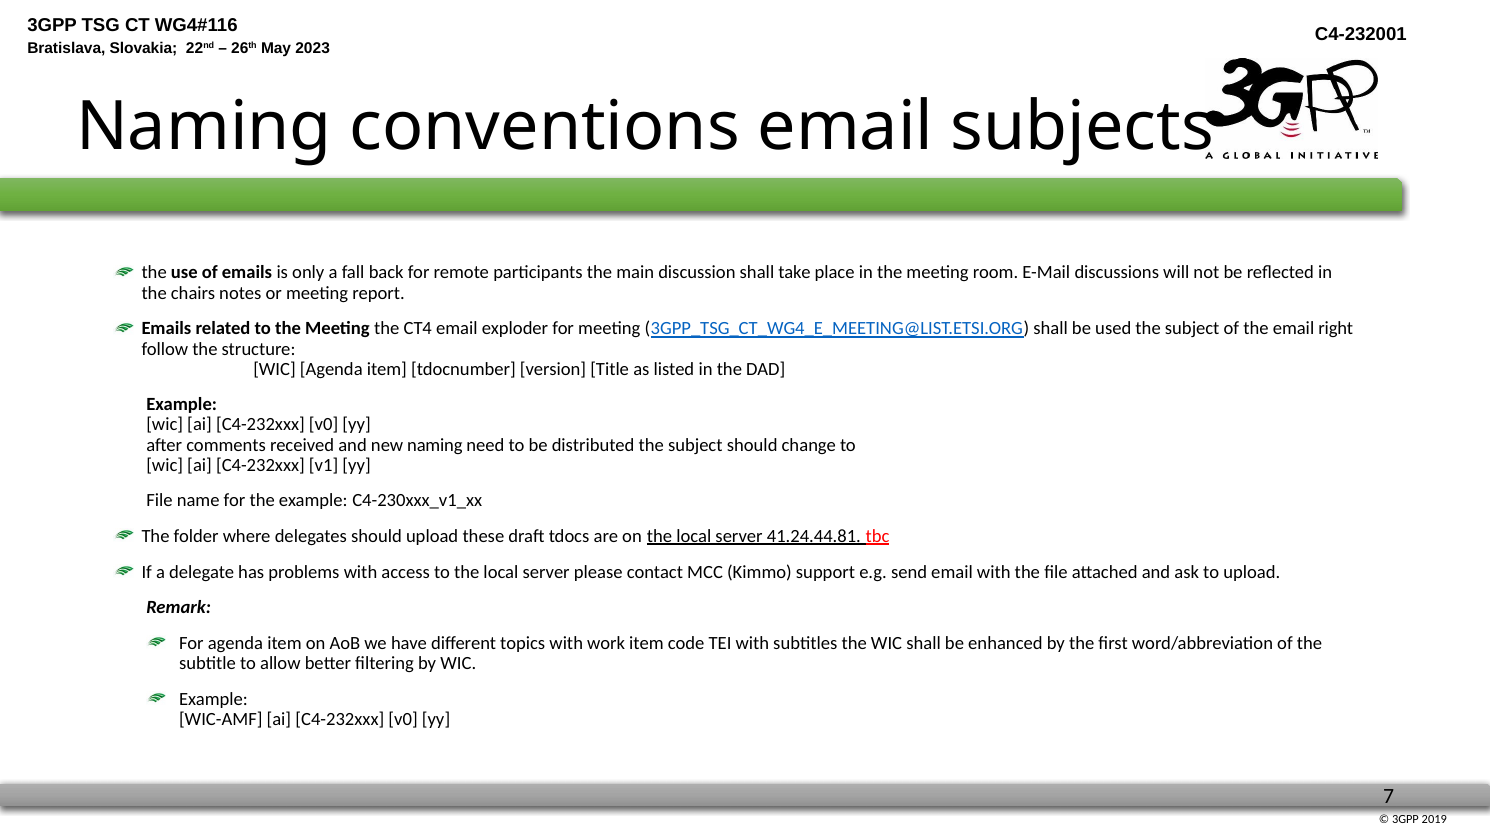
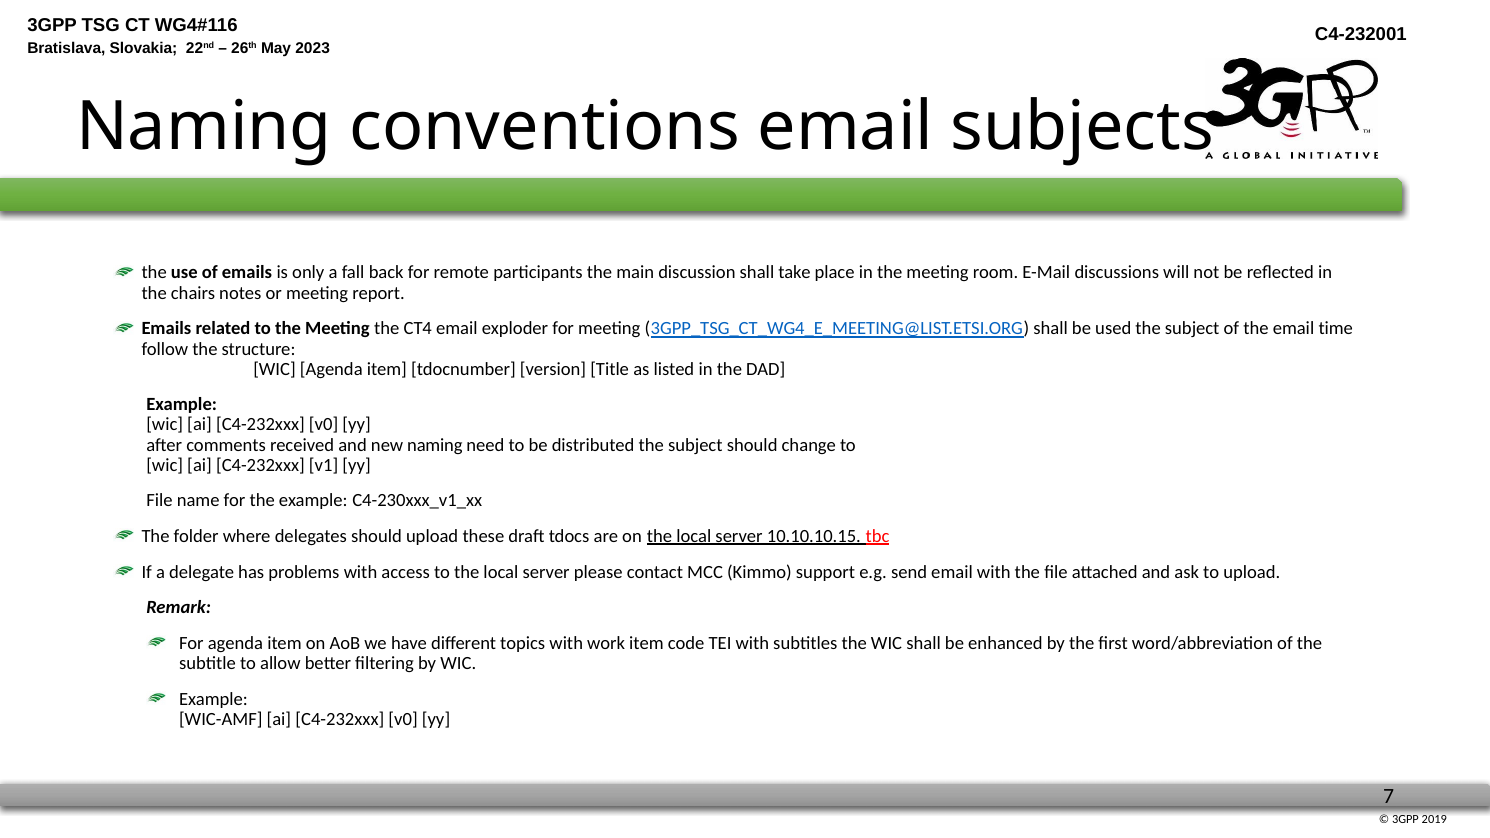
right: right -> time
41.24.44.81: 41.24.44.81 -> 10.10.10.15
